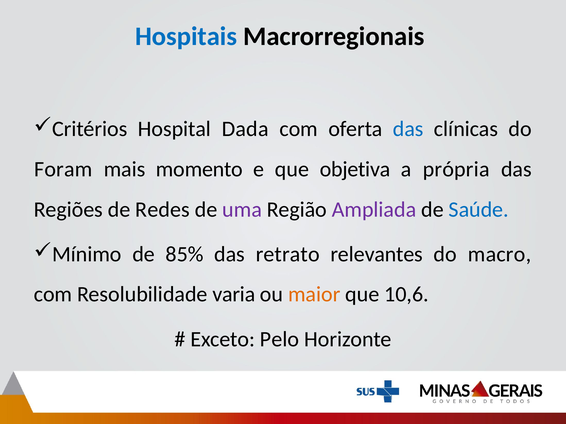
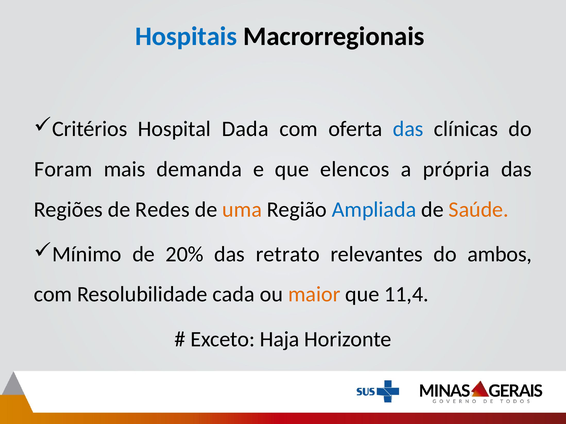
momento: momento -> demanda
objetiva: objetiva -> elencos
uma colour: purple -> orange
Ampliada colour: purple -> blue
Saúde colour: blue -> orange
85%: 85% -> 20%
macro: macro -> ambos
varia: varia -> cada
10,6: 10,6 -> 11,4
Pelo: Pelo -> Haja
